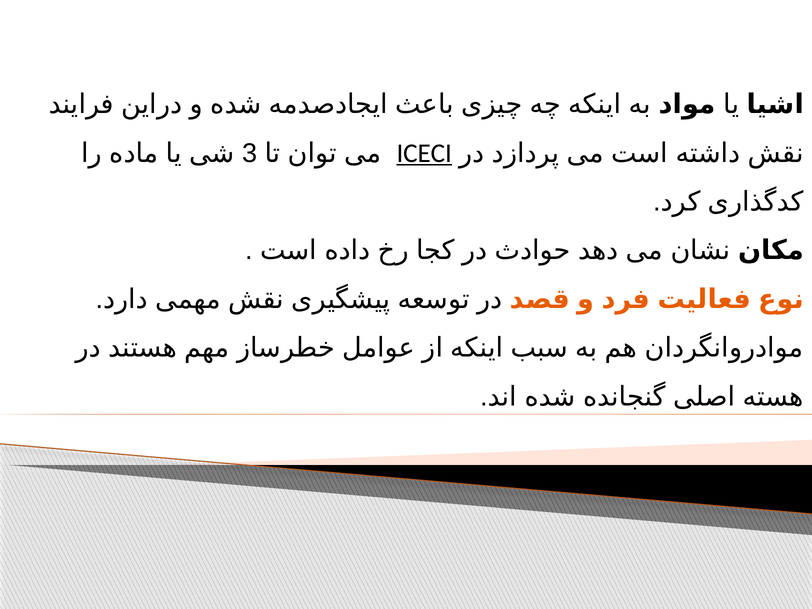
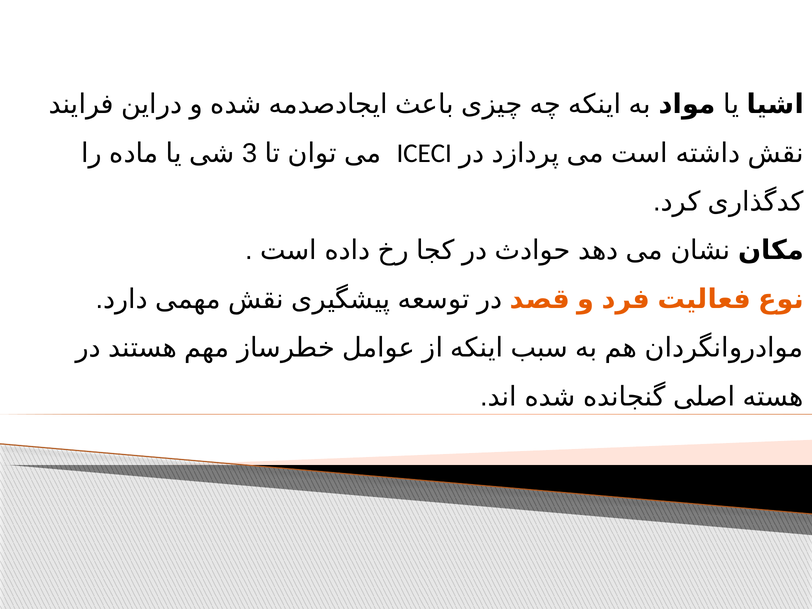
ICECI underline: present -> none
